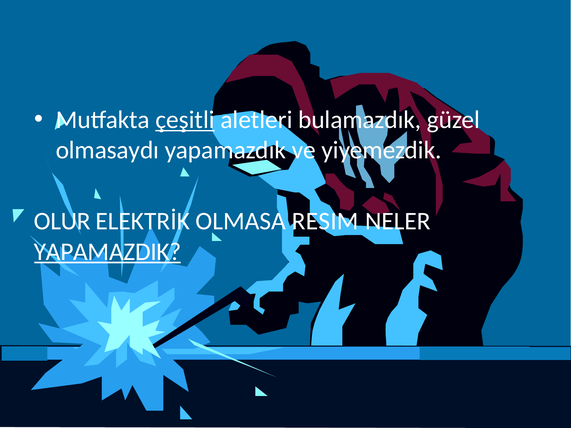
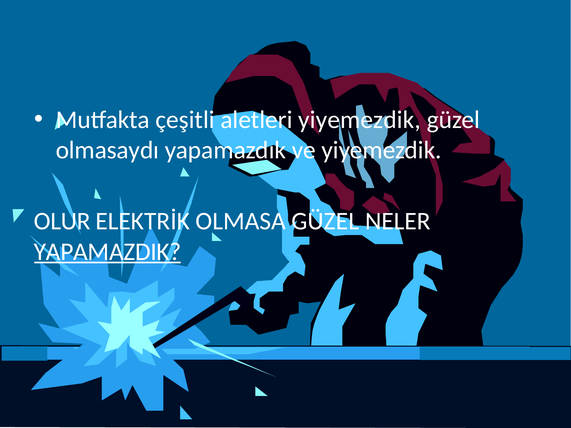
çeşitli underline: present -> none
aletleri bulamazdık: bulamazdık -> yiyemezdik
OLMASA RESIM: RESIM -> GÜZEL
